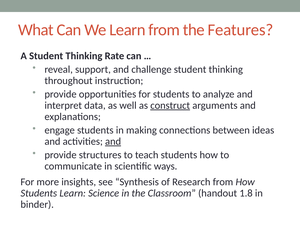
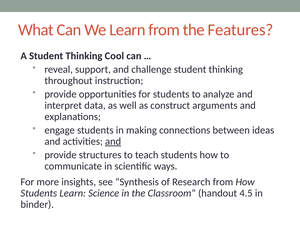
Rate: Rate -> Cool
construct underline: present -> none
1.8: 1.8 -> 4.5
